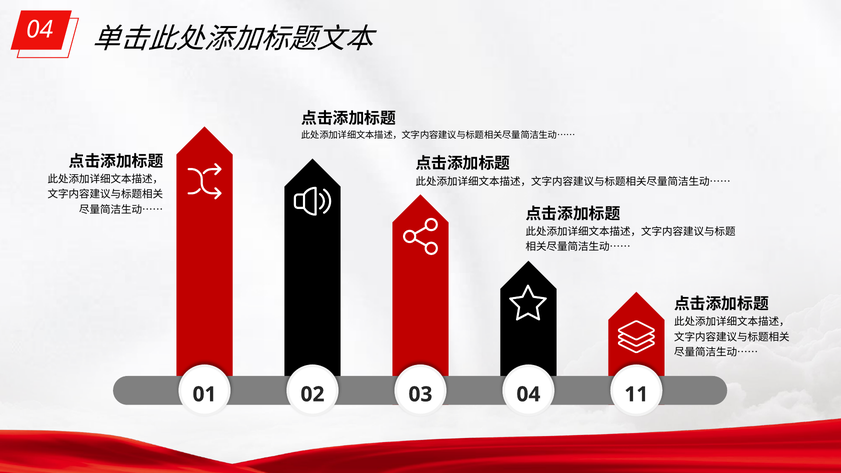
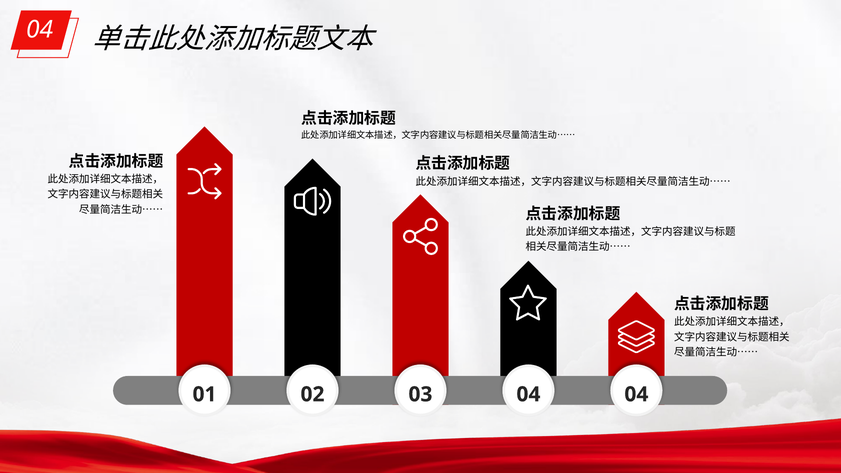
02 11: 11 -> 04
